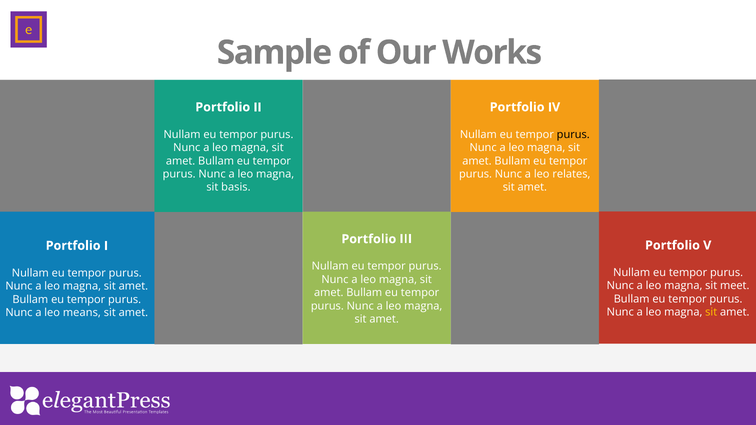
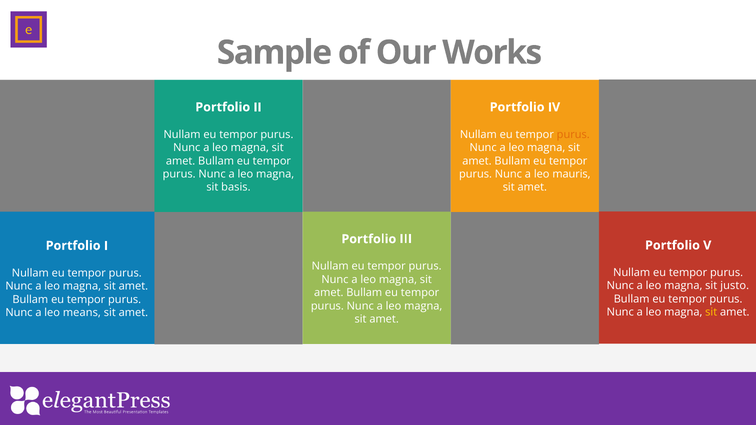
purus at (573, 134) colour: black -> orange
relates: relates -> mauris
meet: meet -> justo
